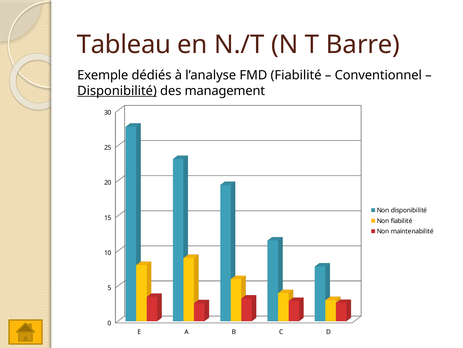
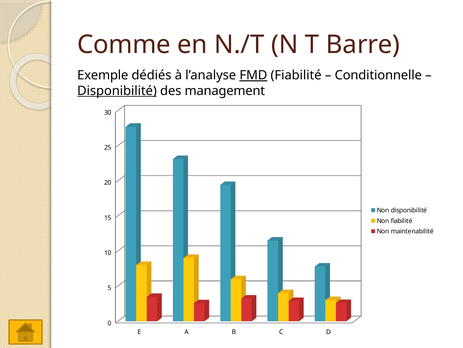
Tableau: Tableau -> Comme
FMD underline: none -> present
Conventionnel: Conventionnel -> Conditionnelle
